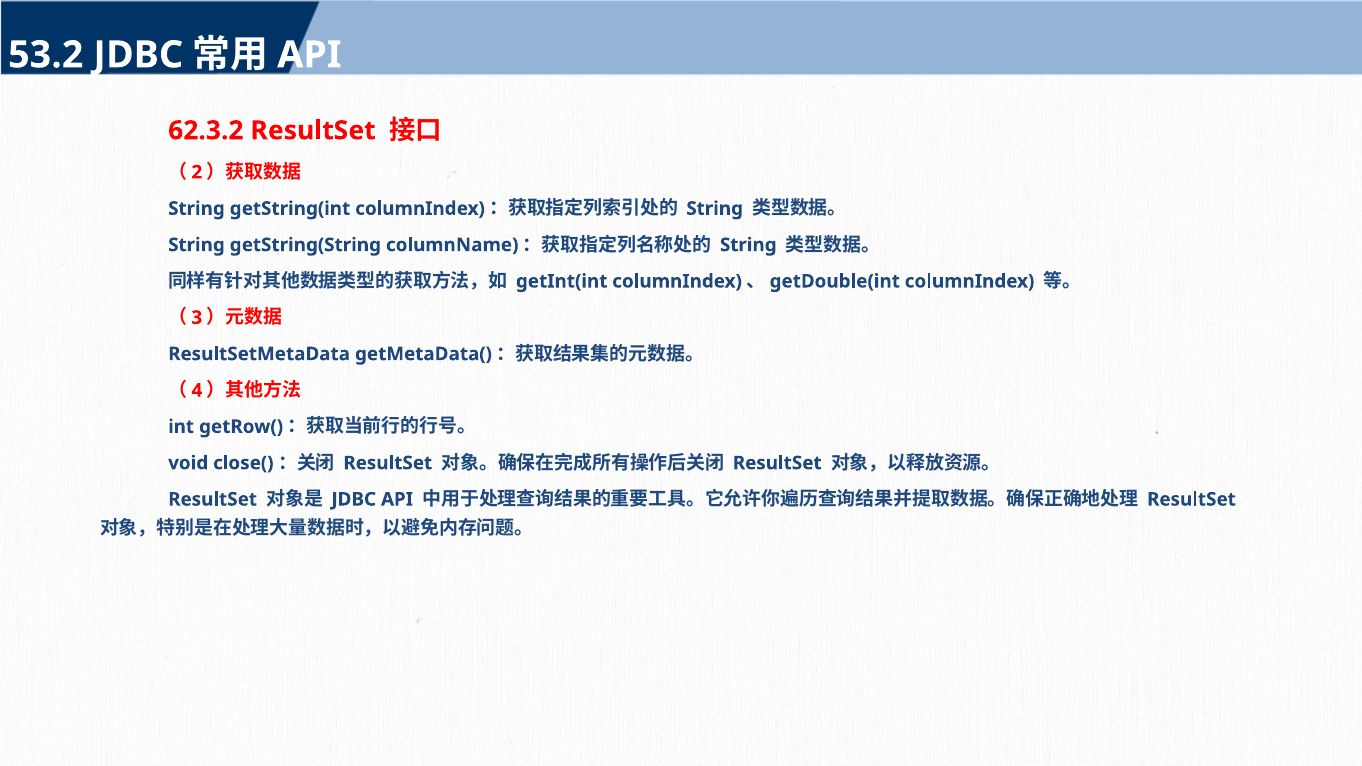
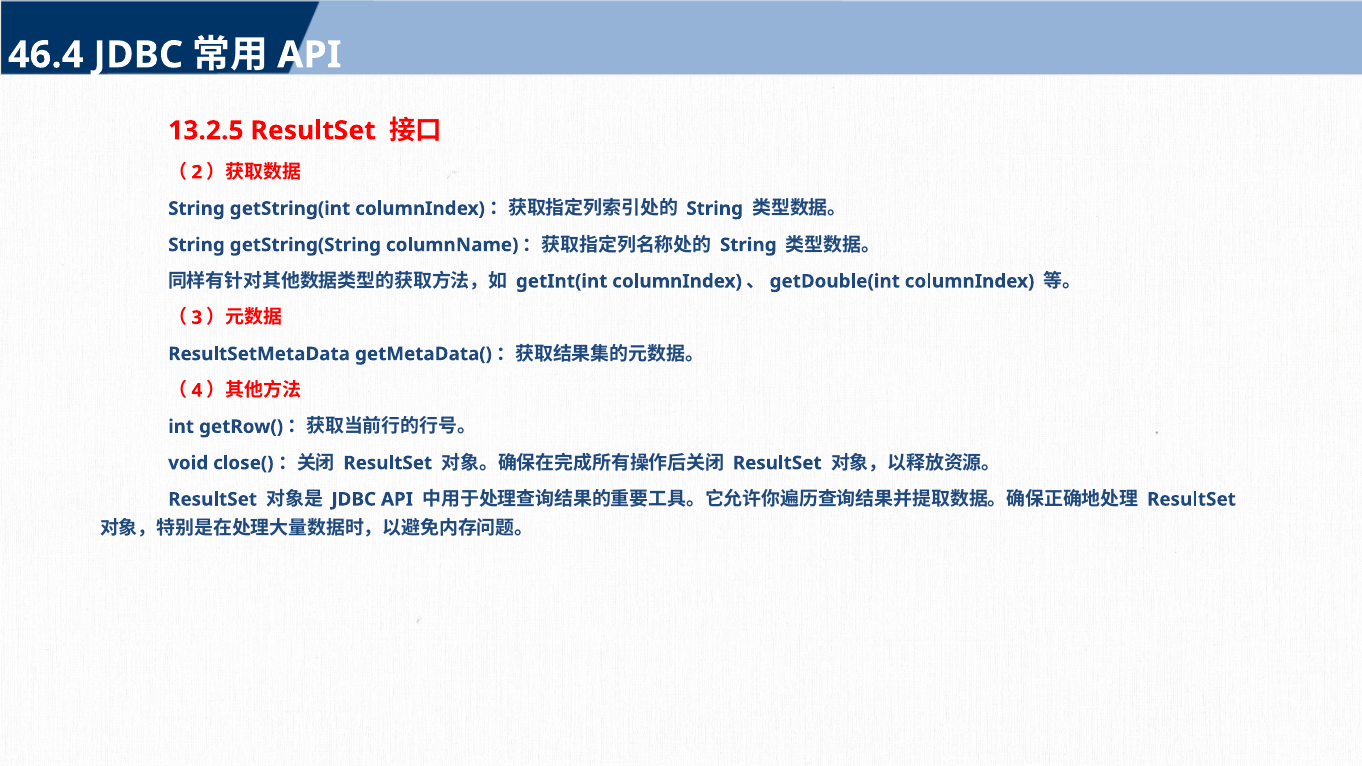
53.2: 53.2 -> 46.4
62.3.2: 62.3.2 -> 13.2.5
